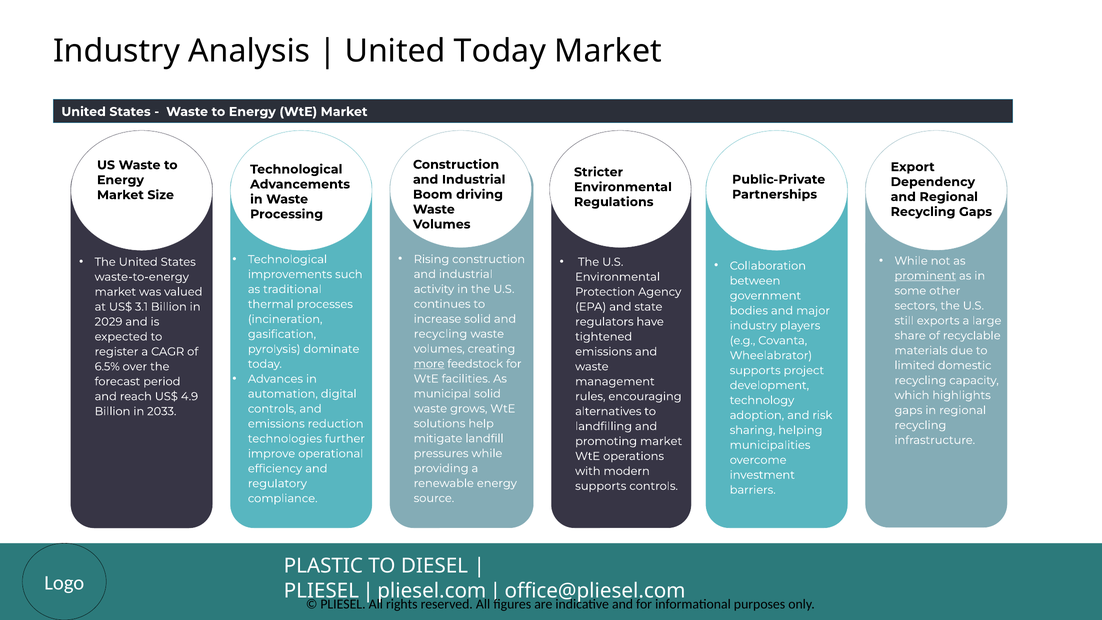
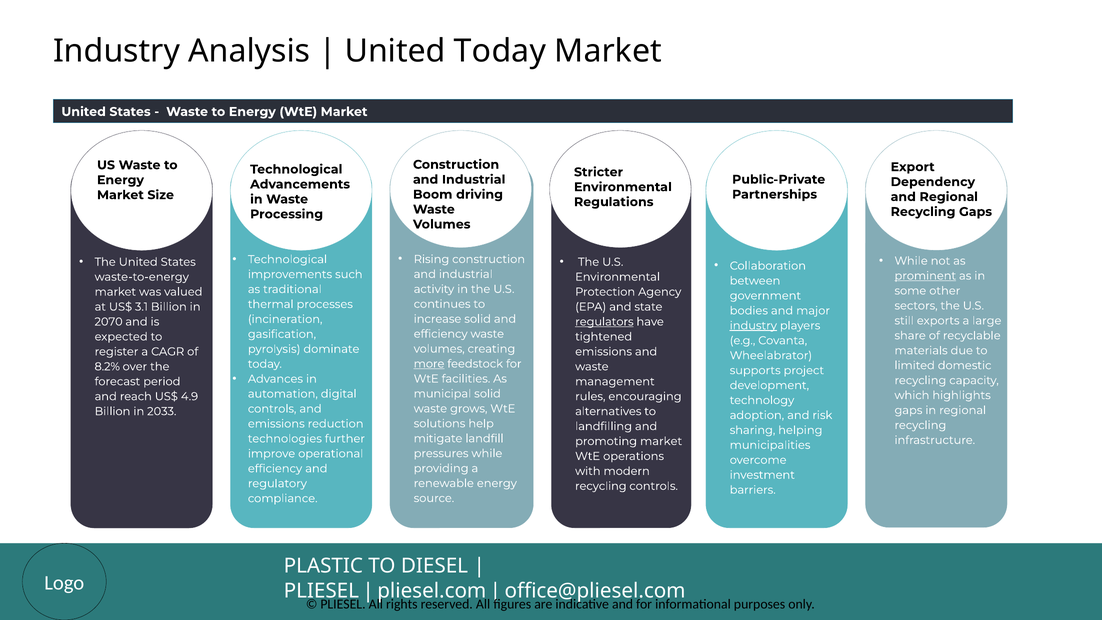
2029: 2029 -> 2070
regulators underline: none -> present
industry at (753, 326) underline: none -> present
recycling at (441, 334): recycling -> efficiency
6.5%: 6.5% -> 8.2%
supports at (601, 486): supports -> recycling
